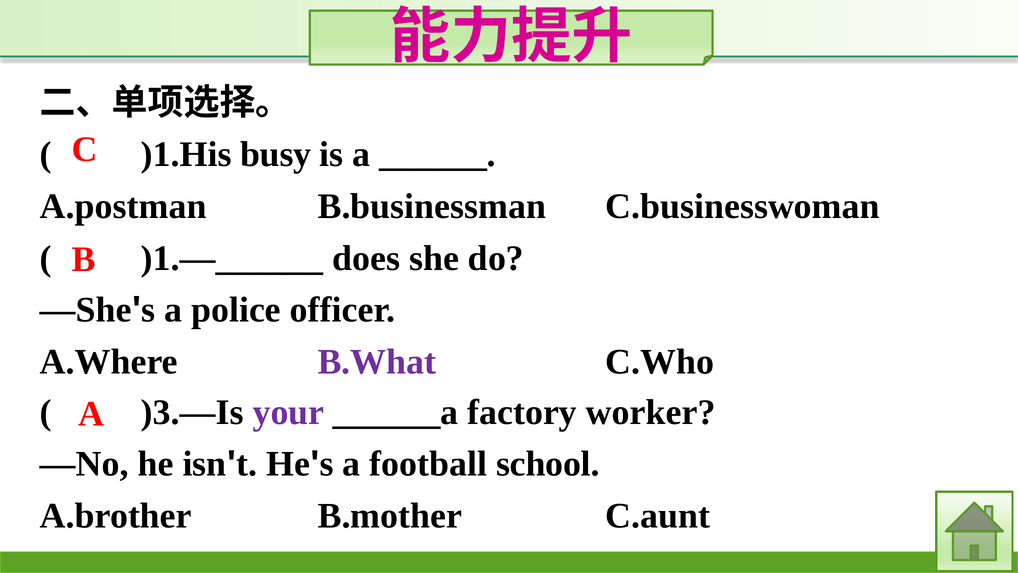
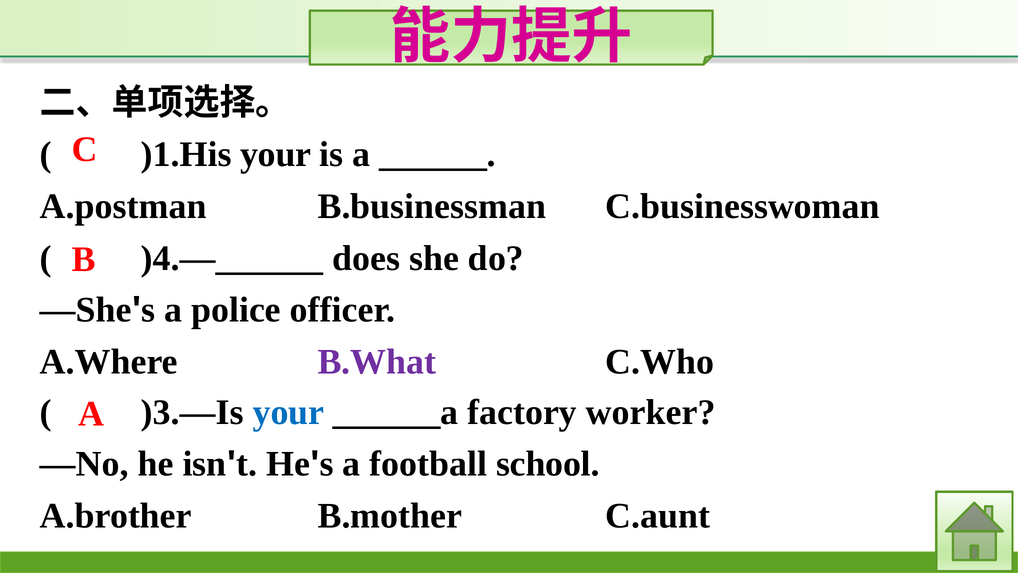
)1.His busy: busy -> your
)1.—______: )1.—______ -> )4.—______
your at (288, 412) colour: purple -> blue
